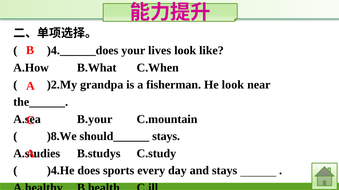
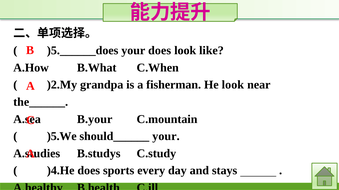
)4.______does: )4.______does -> )5.______does
your lives: lives -> does
)8.We: )8.We -> )5.We
should______ stays: stays -> your
